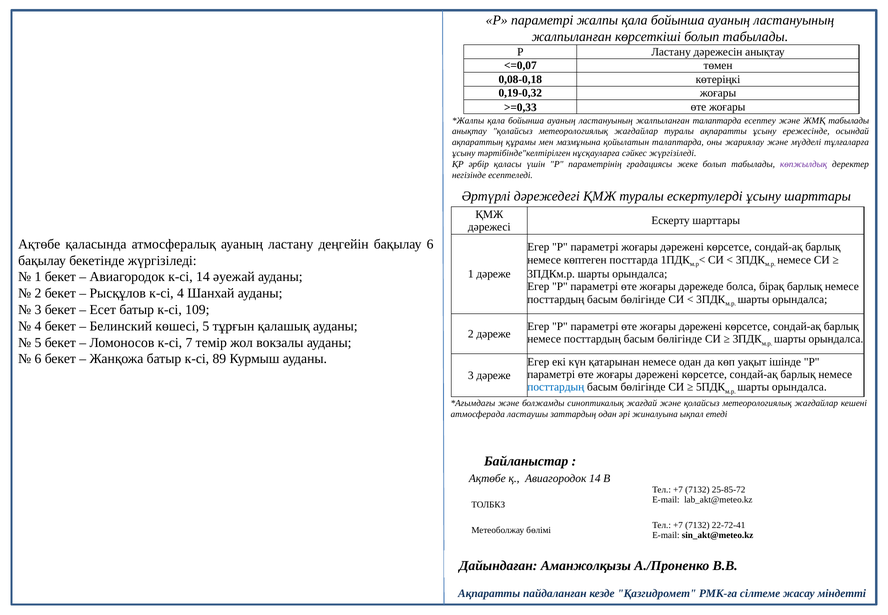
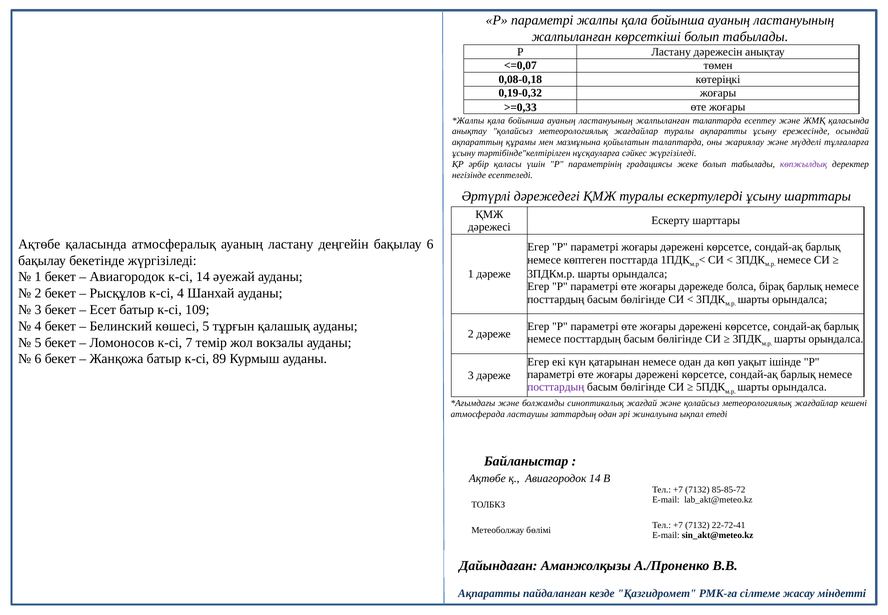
ЖМҚ табылады: табылады -> қаласында
посттардың at (556, 387) colour: blue -> purple
25-85-72: 25-85-72 -> 85-85-72
